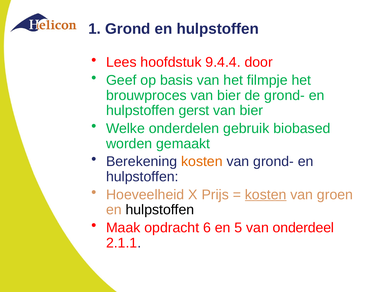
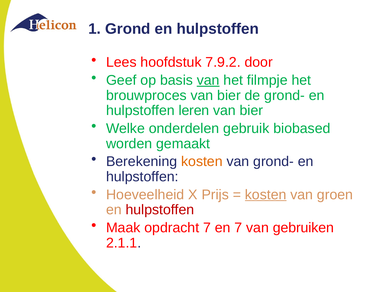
9.4.4: 9.4.4 -> 7.9.2
van at (208, 80) underline: none -> present
gerst: gerst -> leren
hulpstoffen at (160, 210) colour: black -> red
opdracht 6: 6 -> 7
en 5: 5 -> 7
onderdeel: onderdeel -> gebruiken
